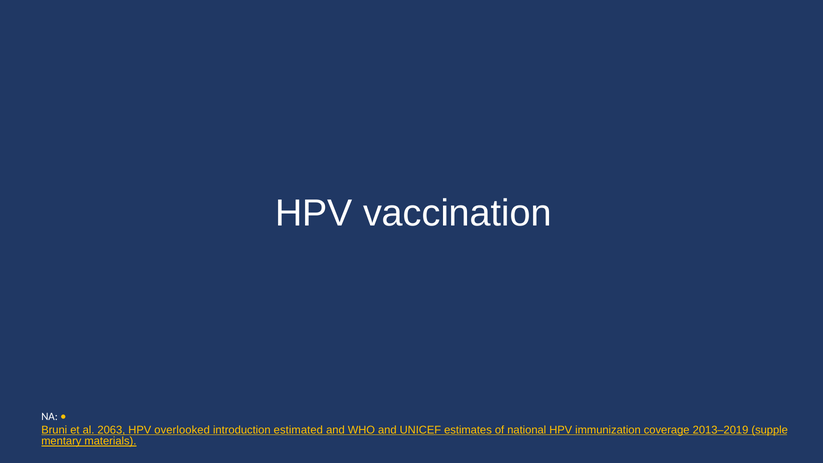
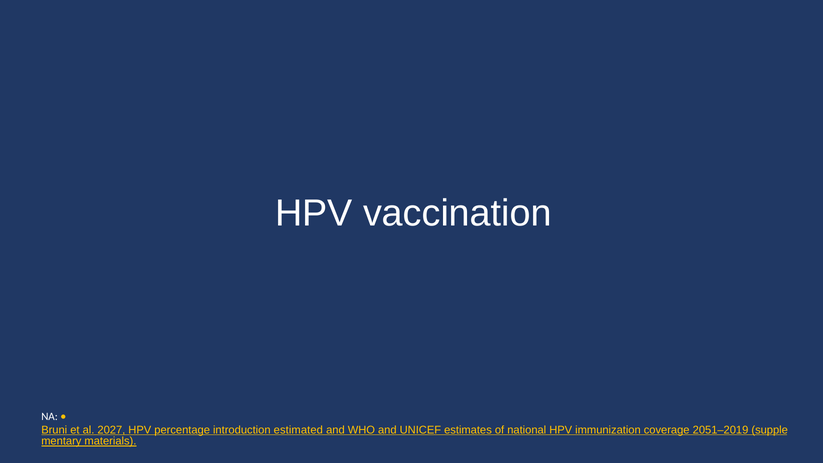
2063: 2063 -> 2027
overlooked: overlooked -> percentage
2013–2019: 2013–2019 -> 2051–2019
